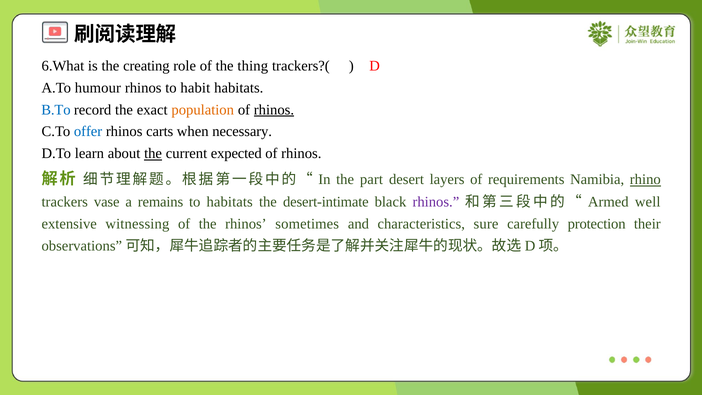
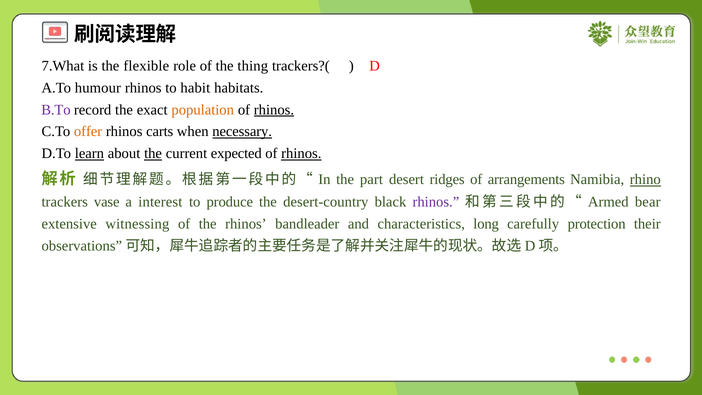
6.What: 6.What -> 7.What
creating: creating -> flexible
B.To colour: blue -> purple
offer colour: blue -> orange
necessary underline: none -> present
learn underline: none -> present
rhinos at (301, 154) underline: none -> present
layers: layers -> ridges
requirements: requirements -> arrangements
remains: remains -> interest
to habitats: habitats -> produce
desert-intimate: desert-intimate -> desert-country
well: well -> bear
sometimes: sometimes -> bandleader
sure: sure -> long
